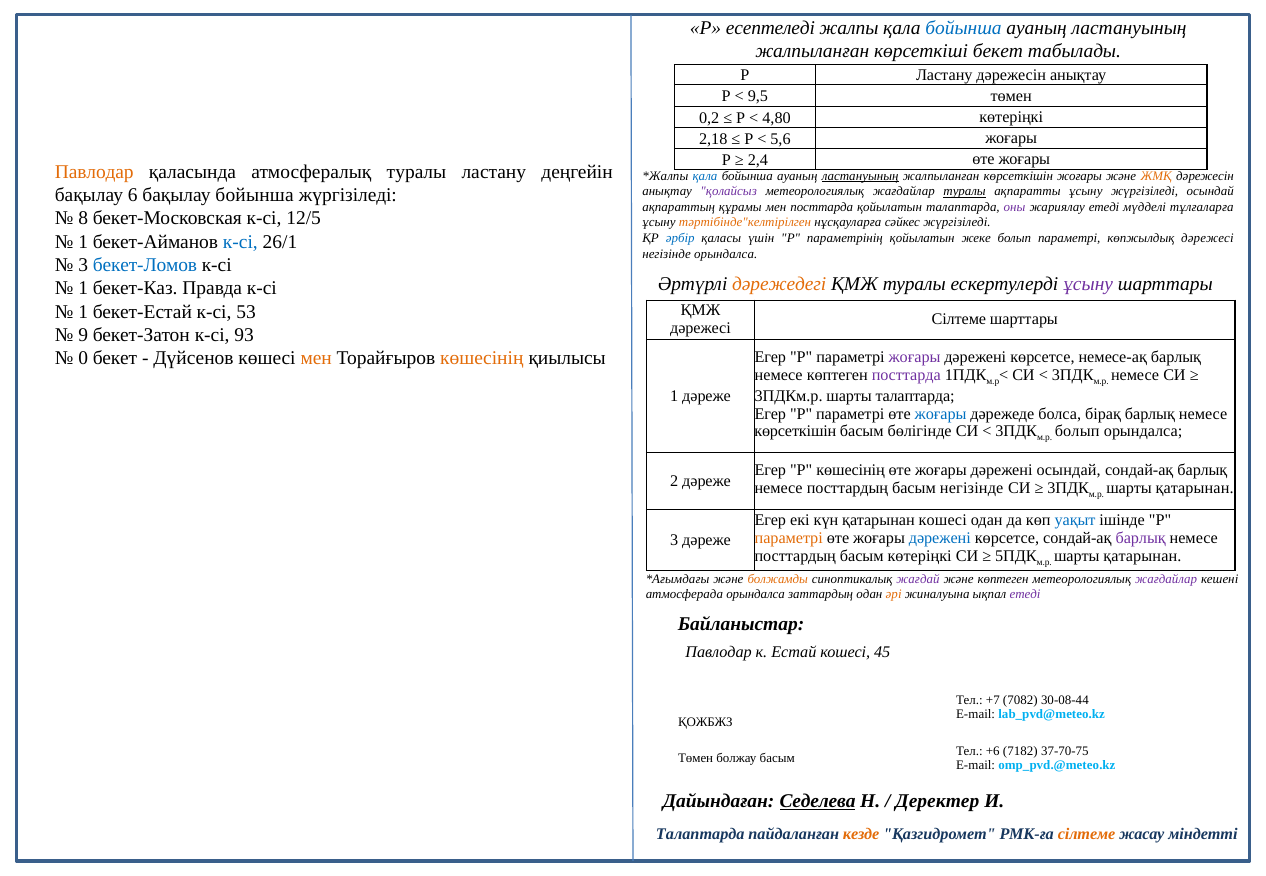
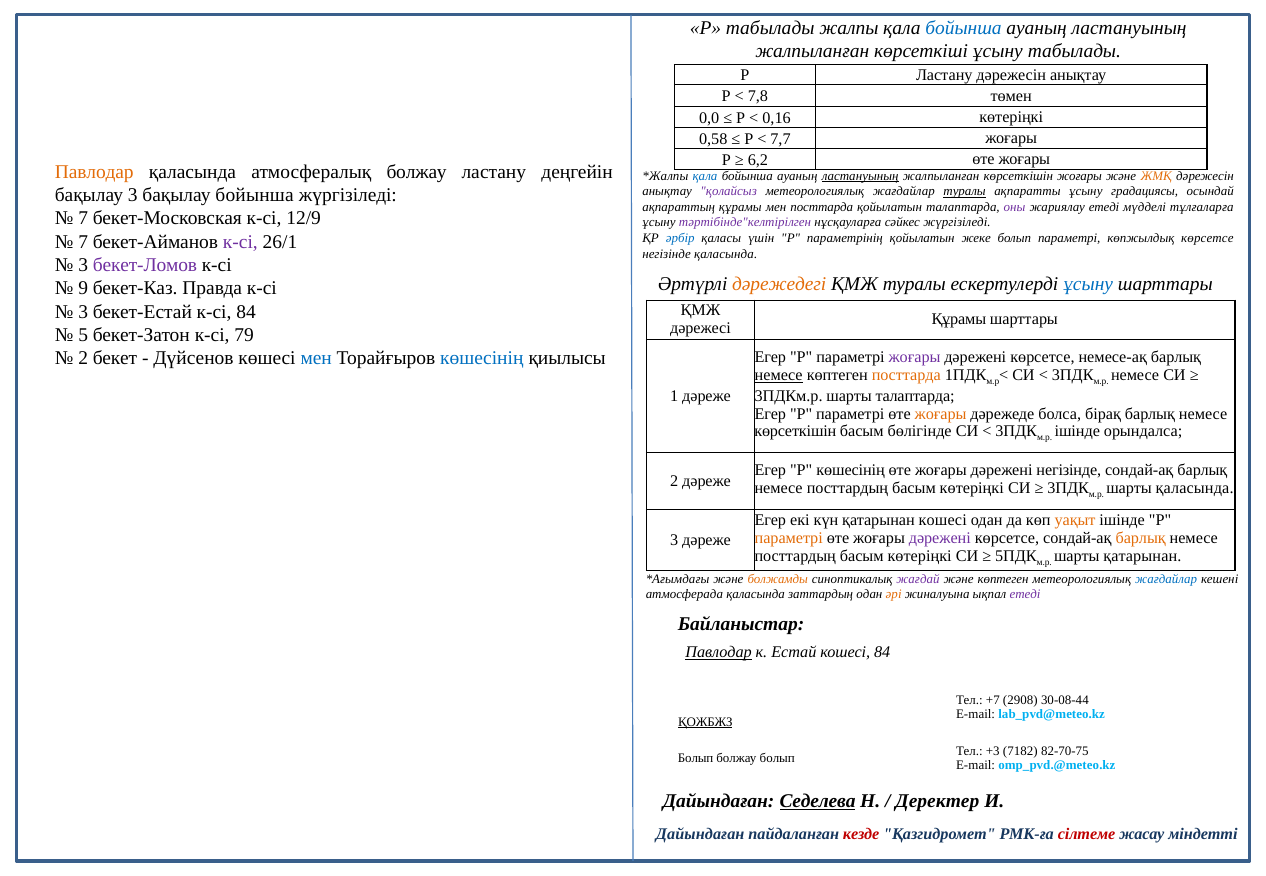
Р есептеледі: есептеледі -> табылады
көрсеткіші бекет: бекет -> ұсыну
9,5: 9,5 -> 7,8
0,2: 0,2 -> 0,0
4,80: 4,80 -> 0,16
2,18: 2,18 -> 0,58
5,6: 5,6 -> 7,7
2,4: 2,4 -> 6,2
атмосфералық туралы: туралы -> болжау
ұсыну жүргізіледі: жүргізіледі -> градациясы
бақылау 6: 6 -> 3
8 at (83, 218): 8 -> 7
12/5: 12/5 -> 12/9
тәртібінде"келтірілген colour: orange -> purple
көпжылдық дәрежесі: дәрежесі -> көрсетсе
1 at (83, 242): 1 -> 7
к-сі at (240, 242) colour: blue -> purple
негізінде орындалса: орындалса -> қаласында
бекет-Ломов colour: blue -> purple
ұсыну at (1088, 285) colour: purple -> blue
1 at (83, 289): 1 -> 9
1 at (83, 312): 1 -> 3
к-сі 53: 53 -> 84
Сілтеме at (959, 320): Сілтеме -> Құрамы
9: 9 -> 5
93: 93 -> 79
0 at (83, 359): 0 -> 2
мен at (316, 359) colour: orange -> blue
көшесінің at (482, 359) colour: orange -> blue
немесе at (779, 375) underline: none -> present
посттарда at (906, 375) colour: purple -> orange
жоғары at (941, 414) colour: blue -> orange
болып at (1077, 432): болып -> ішінде
дәрежені осындай: осындай -> негізінде
негізінде at (972, 489): негізінде -> көтеріңкі
қатарынан at (1195, 489): қатарынан -> қаласында
уақыт colour: blue -> orange
дәрежені at (940, 539) colour: blue -> purple
барлық at (1141, 539) colour: purple -> orange
жағдайлар at (1166, 579) colour: purple -> blue
атмосферада орындалса: орындалса -> қаласында
Павлодар at (719, 653) underline: none -> present
кошесi 45: 45 -> 84
7082: 7082 -> 2908
ҚОЖБЖЗ underline: none -> present
+6: +6 -> +3
37-70-75: 37-70-75 -> 82-70-75
Төмен at (696, 758): Төмен -> Болып
болжау басым: басым -> болып
Талаптарда at (700, 835): Талаптарда -> Дайындаған
кезде colour: orange -> red
сілтеме at (1087, 835) colour: orange -> red
